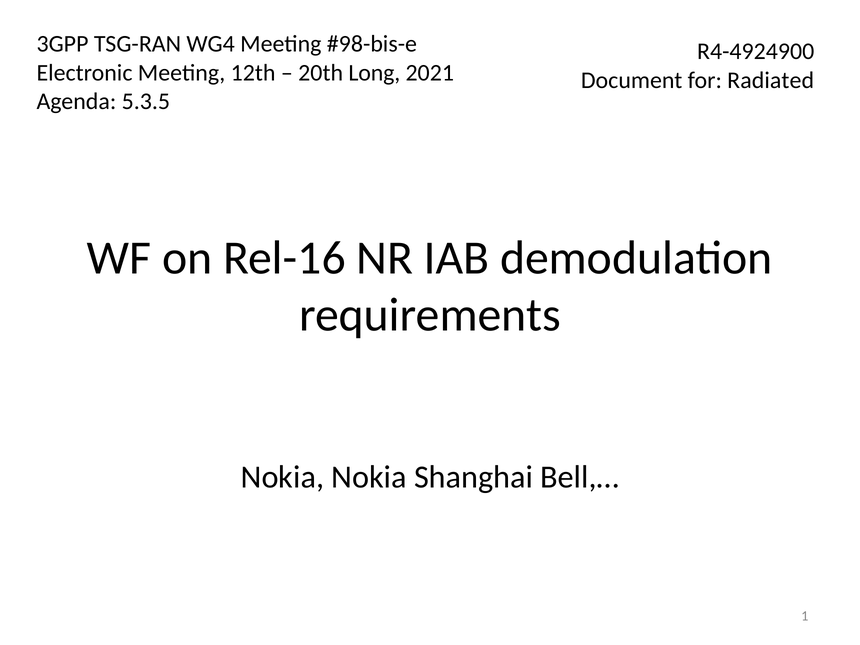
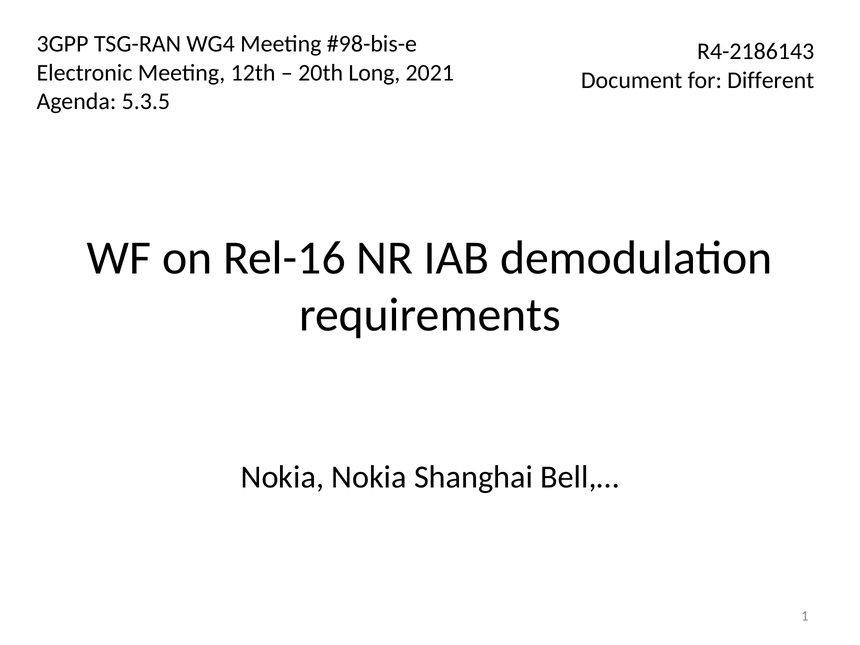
R4-4924900: R4-4924900 -> R4-2186143
Radiated: Radiated -> Different
